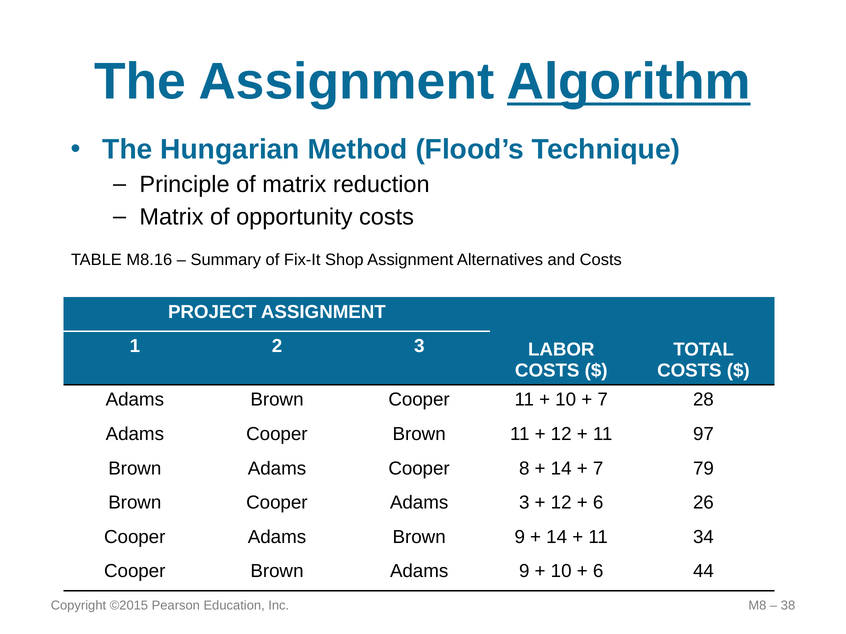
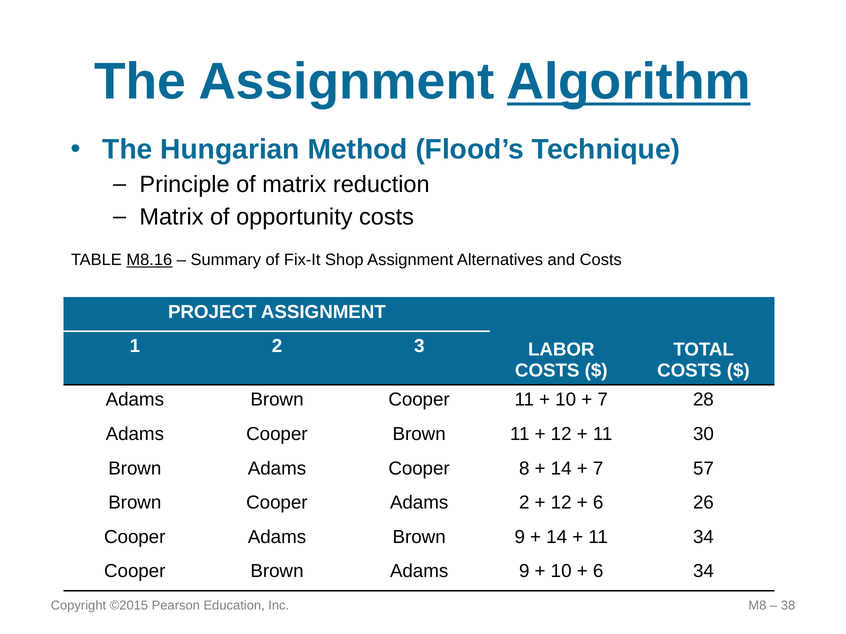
M8.16 underline: none -> present
97: 97 -> 30
79: 79 -> 57
Adams 3: 3 -> 2
6 44: 44 -> 34
